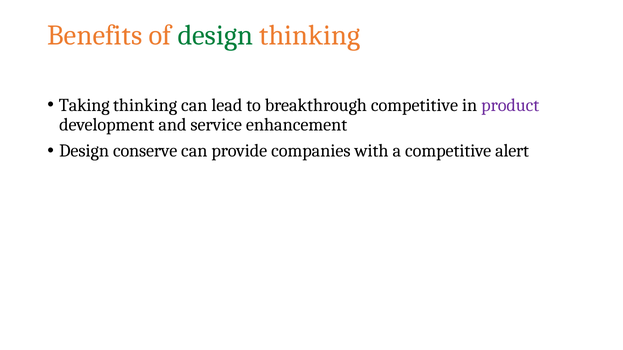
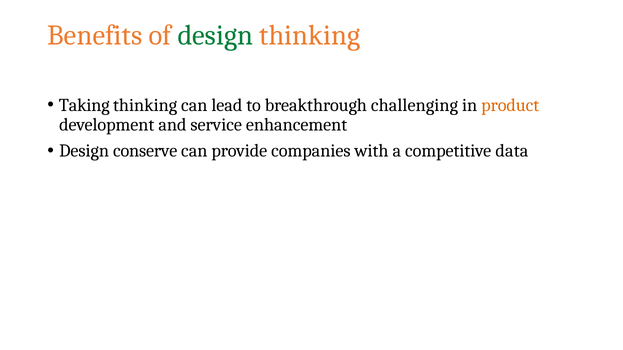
breakthrough competitive: competitive -> challenging
product colour: purple -> orange
alert: alert -> data
